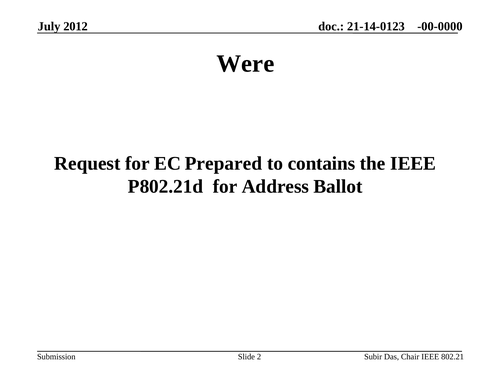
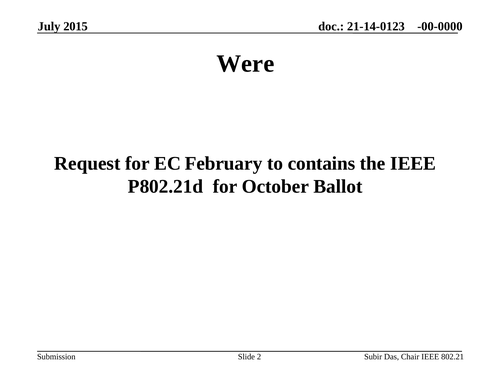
2012: 2012 -> 2015
Prepared: Prepared -> February
Address: Address -> October
